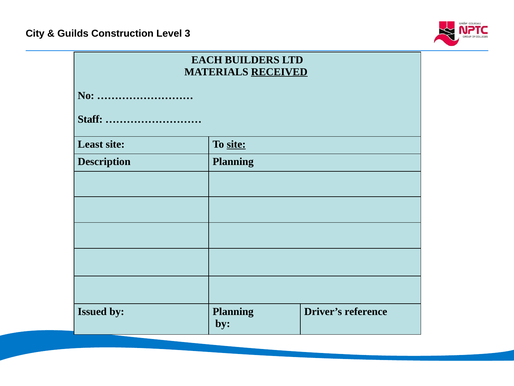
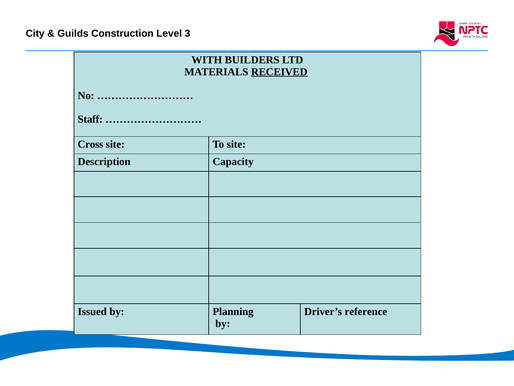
EACH: EACH -> WITH
Least: Least -> Cross
site at (236, 144) underline: present -> none
Description Planning: Planning -> Capacity
